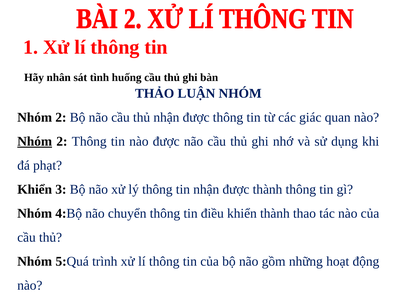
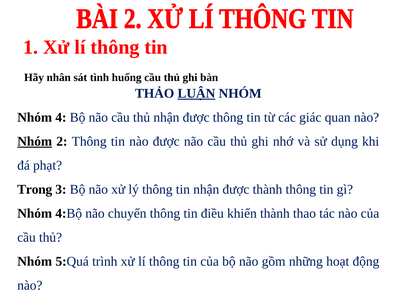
LUẬN underline: none -> present
2 at (61, 117): 2 -> 4
Khiển at (35, 189): Khiển -> Trong
